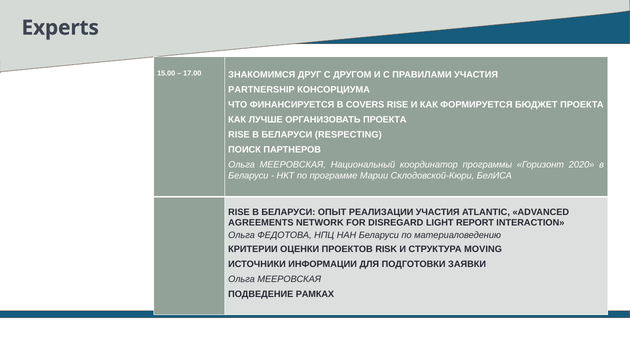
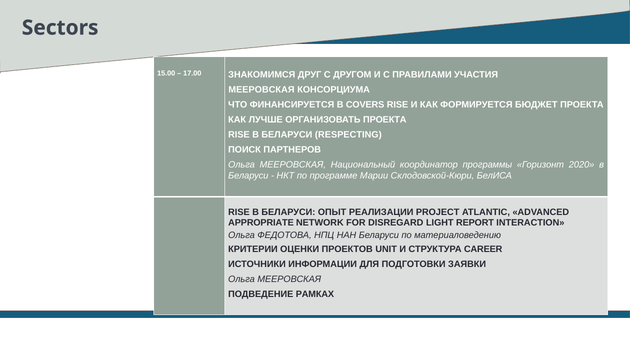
Experts: Experts -> Sectors
PARTNERSHIP at (261, 89): PARTNERSHIP -> МЕЕРОВСКАЯ
РЕАЛИЗАЦИИ УЧАСТИЯ: УЧАСТИЯ -> PROJECT
AGREEMENTS: AGREEMENTS -> APPROPRIATE
RISK: RISK -> UNIT
MOVING: MOVING -> CAREER
